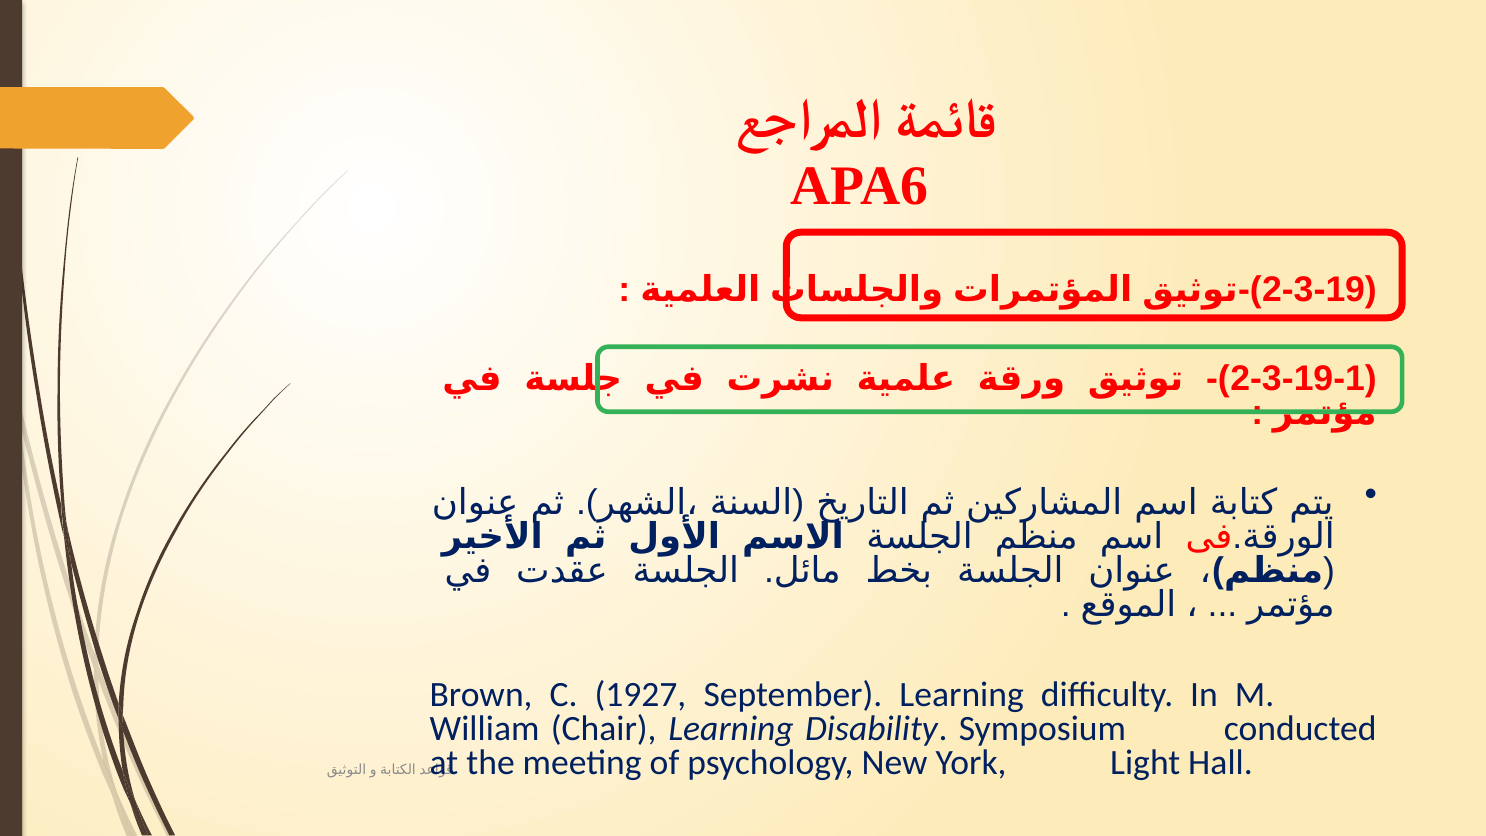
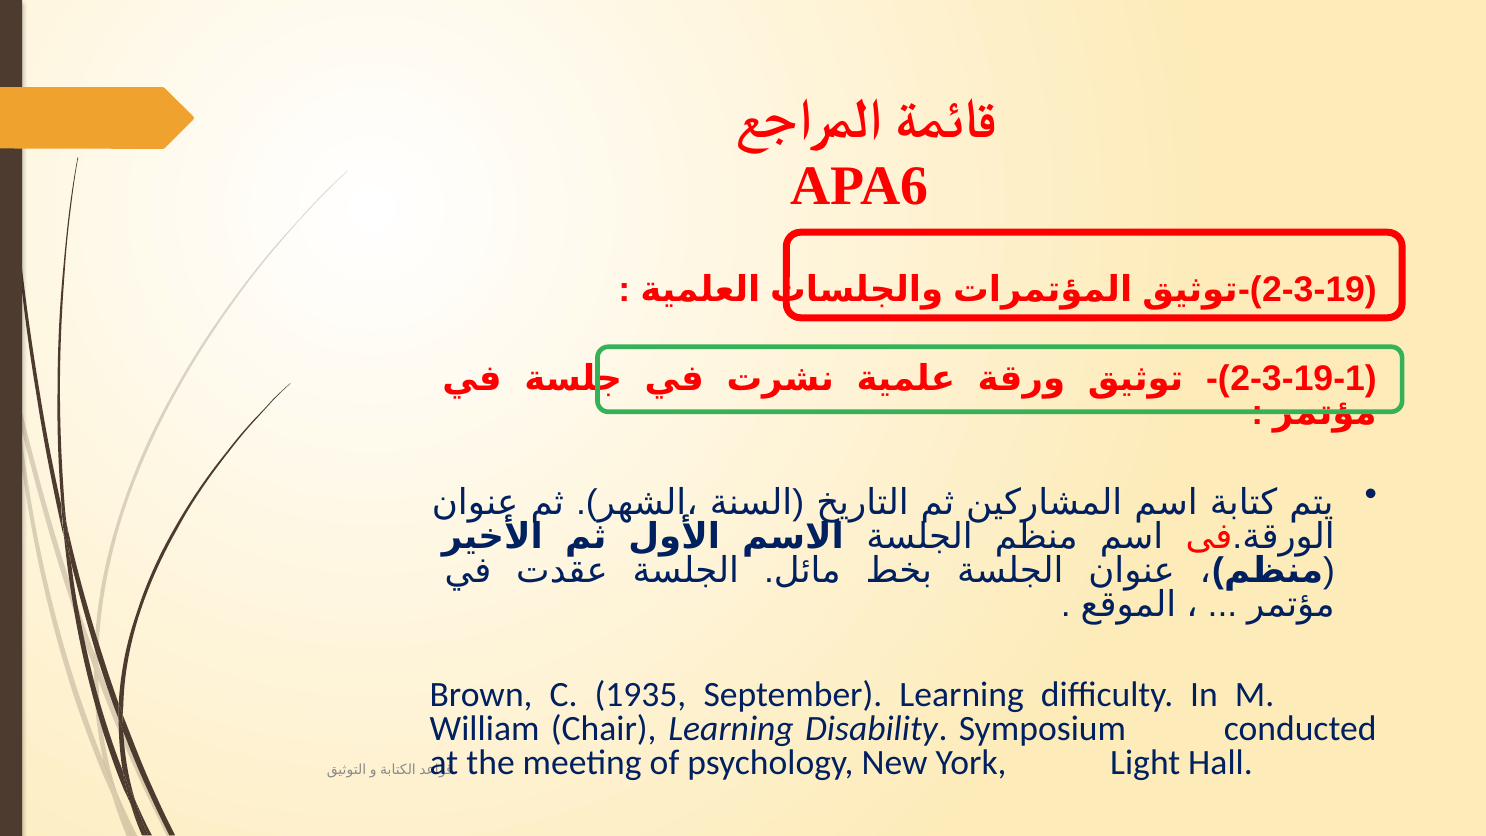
1927: 1927 -> 1935
